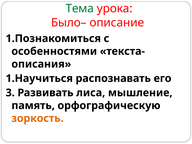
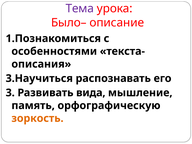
Тема colour: green -> purple
1.Научиться: 1.Научиться -> 3.Научиться
лиса: лиса -> вида
